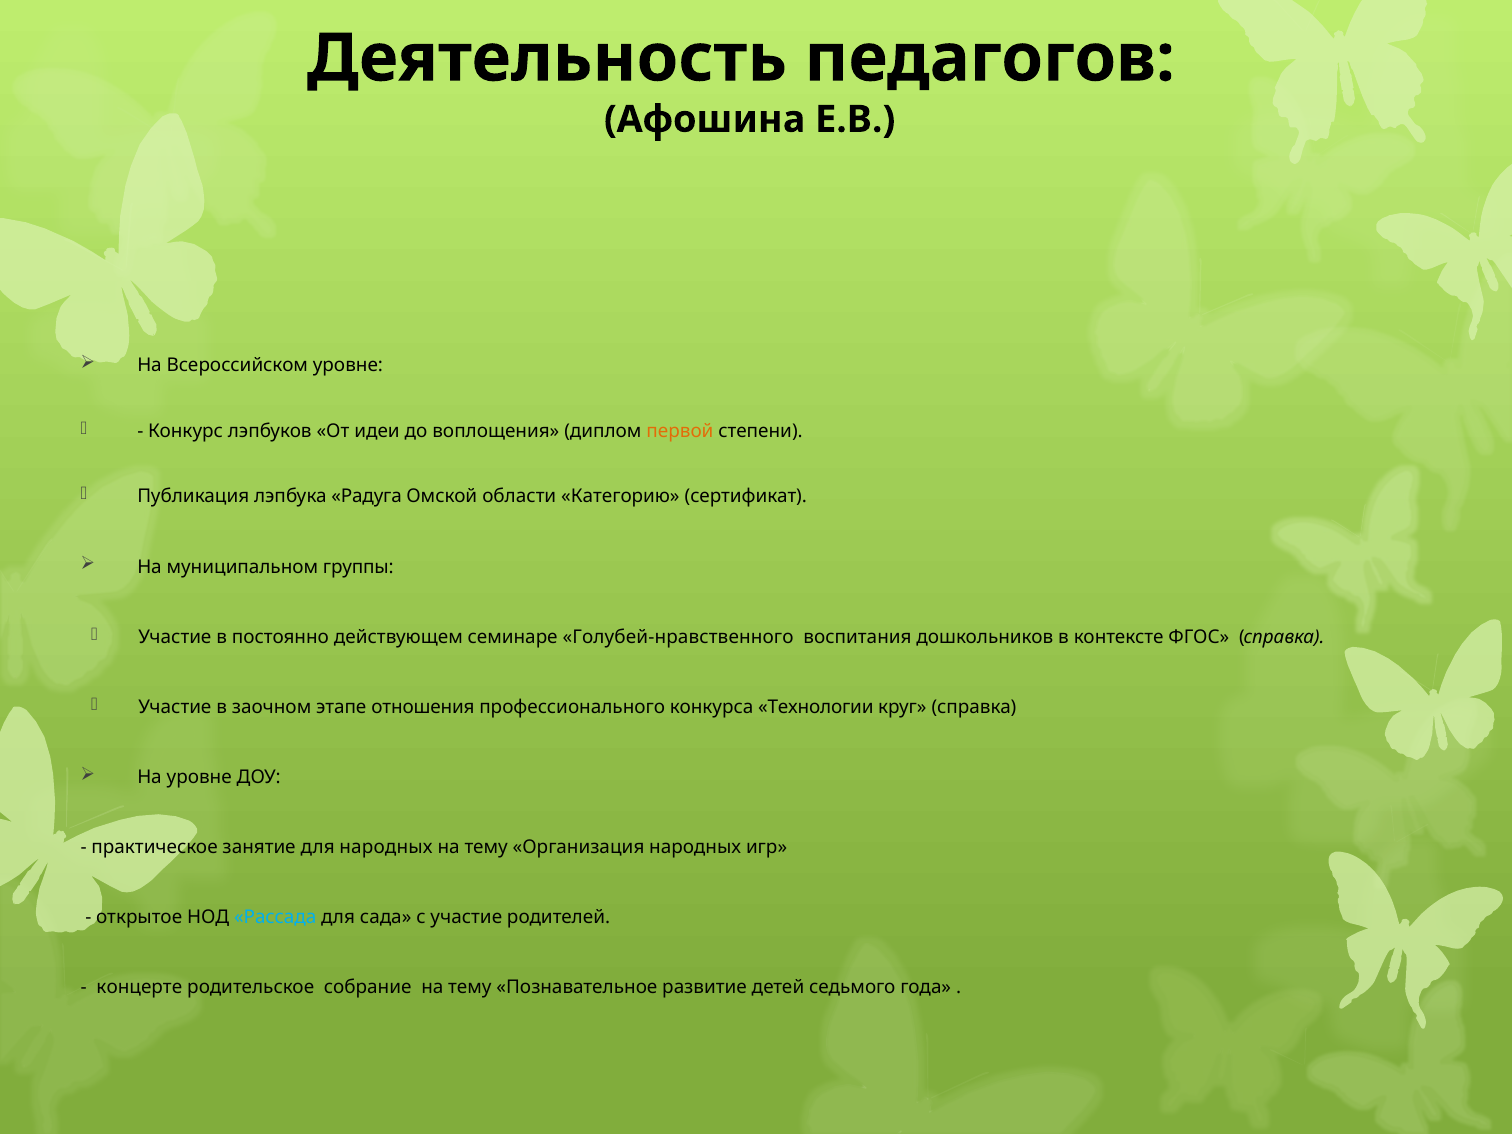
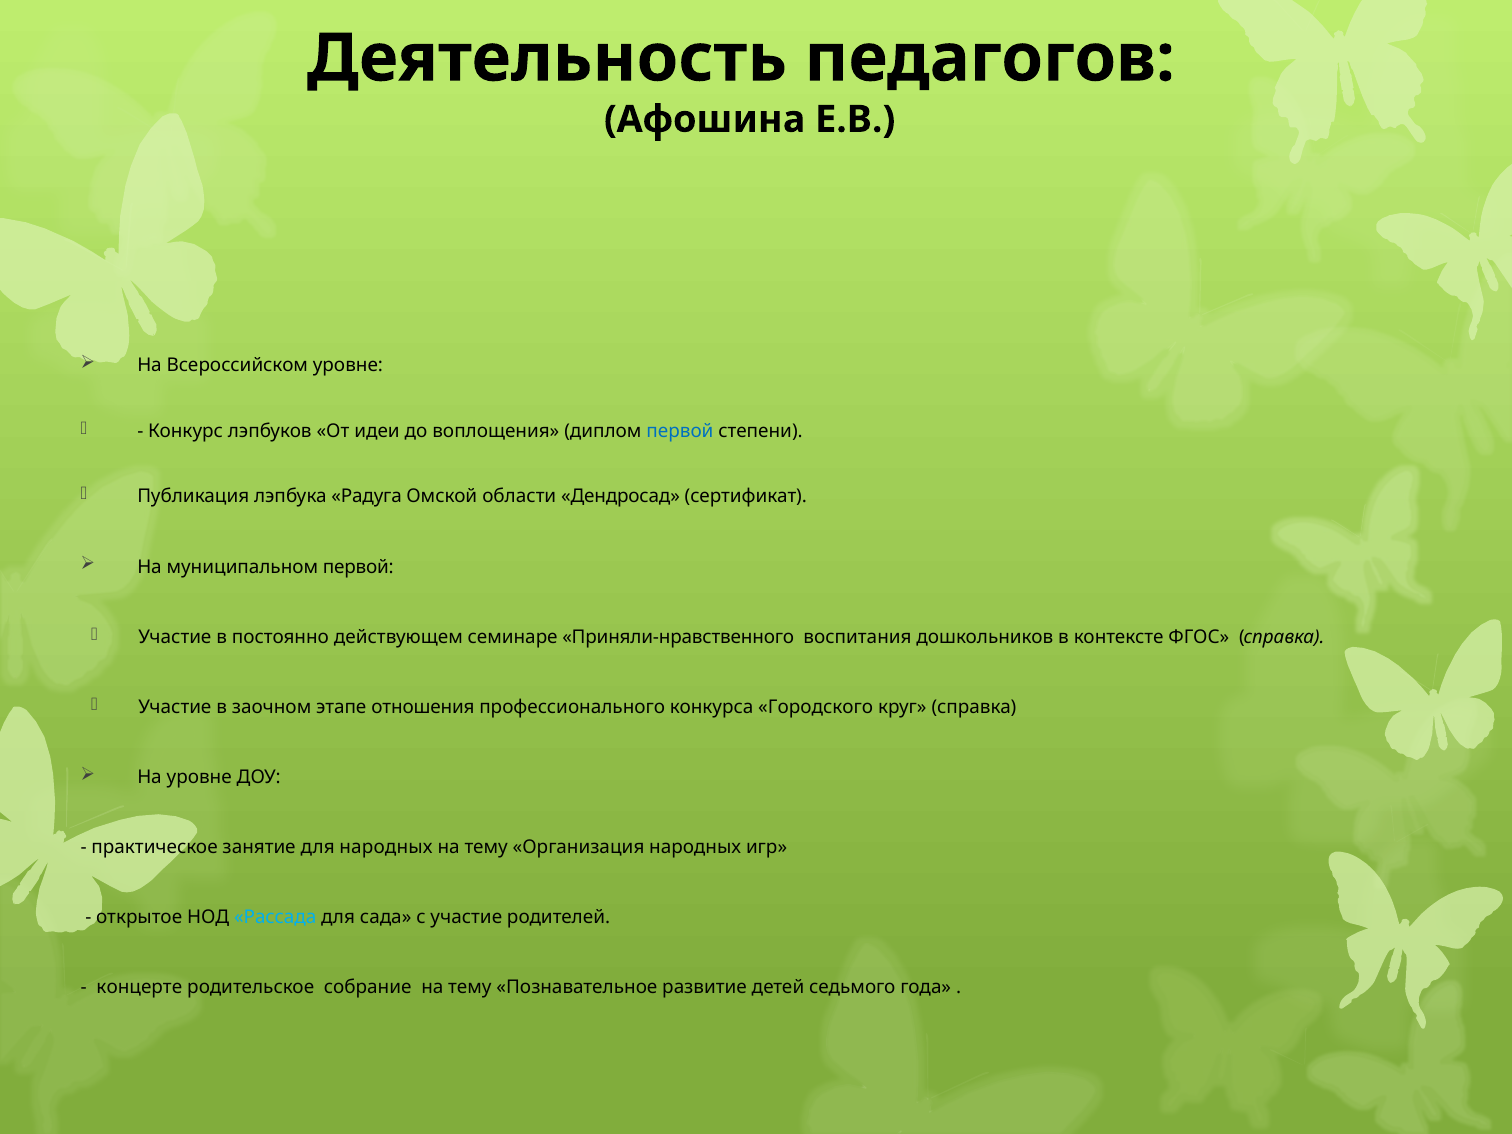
первой at (680, 431) colour: orange -> blue
Категорию: Категорию -> Дендросад
муниципальном группы: группы -> первой
Голубей-нравственного: Голубей-нравственного -> Приняли-нравственного
Технологии: Технологии -> Городского
